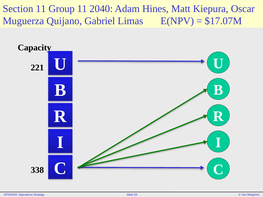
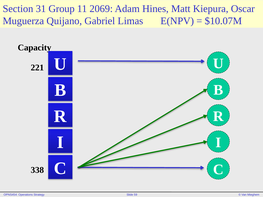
Section 11: 11 -> 31
2040: 2040 -> 2069
$17.07M: $17.07M -> $10.07M
